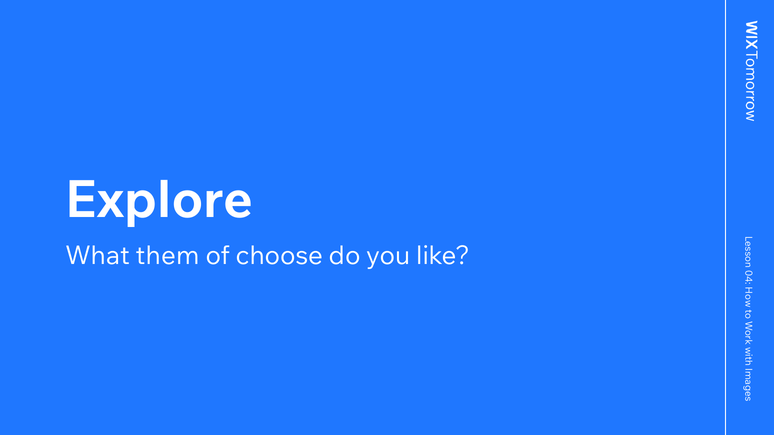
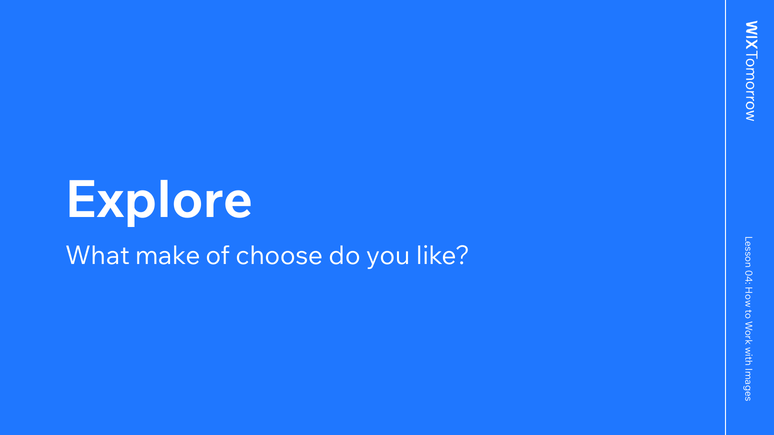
them: them -> make
